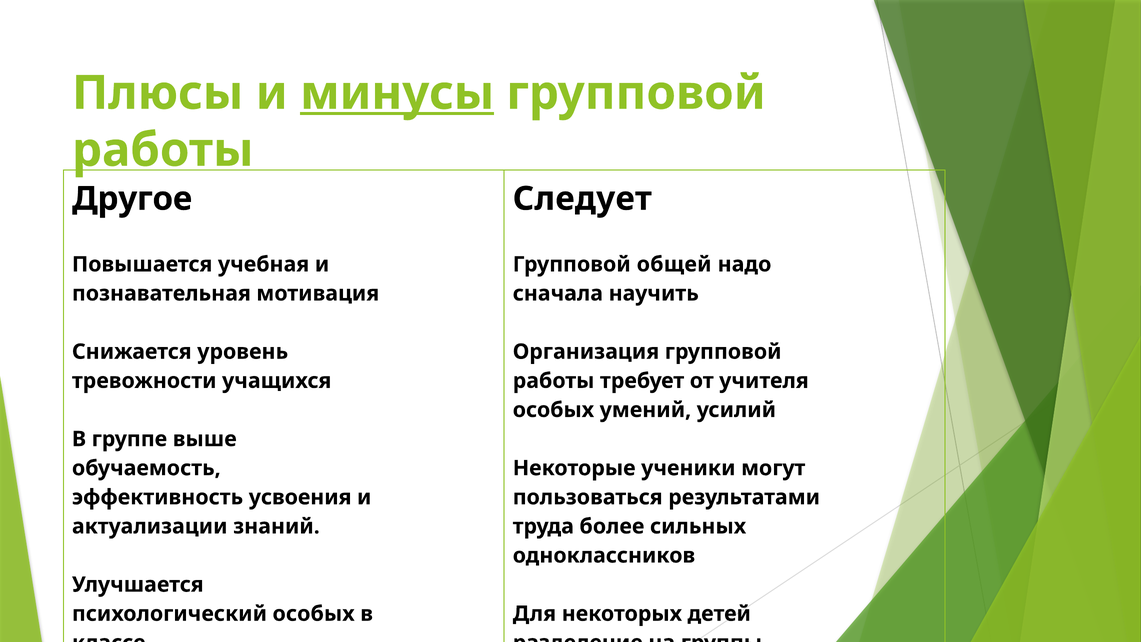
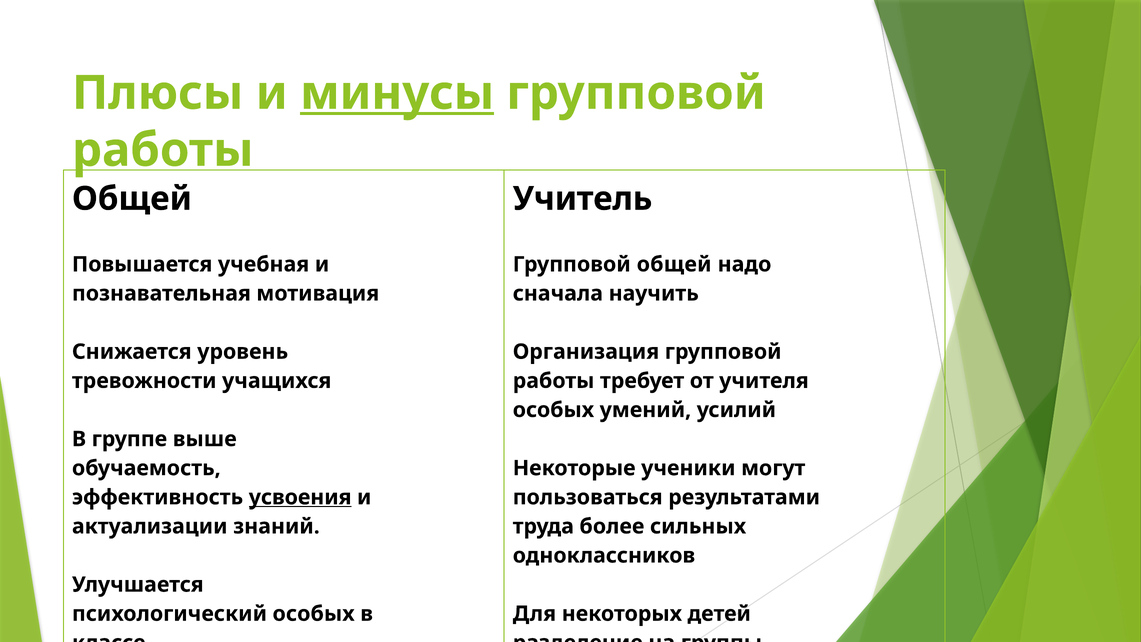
Другое at (132, 199): Другое -> Общей
Следует: Следует -> Учитель
усвоения underline: none -> present
